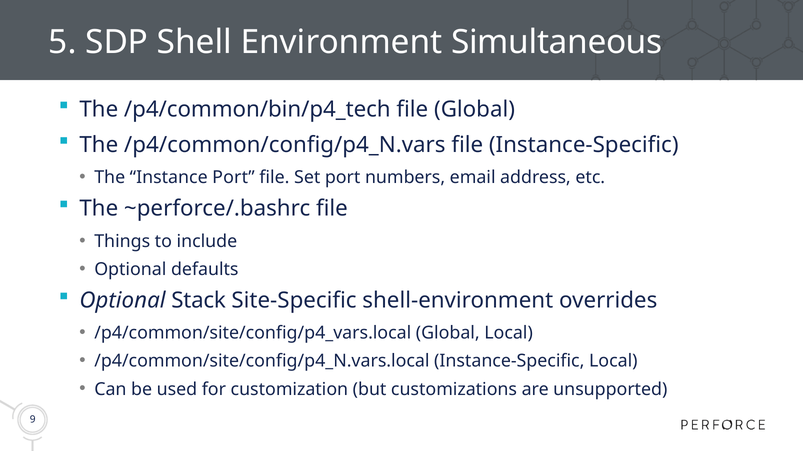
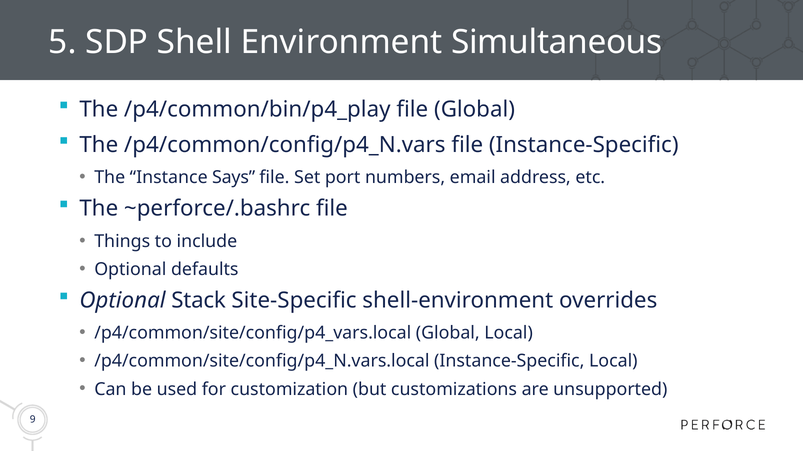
/p4/common/bin/p4_tech: /p4/common/bin/p4_tech -> /p4/common/bin/p4_play
Instance Port: Port -> Says
